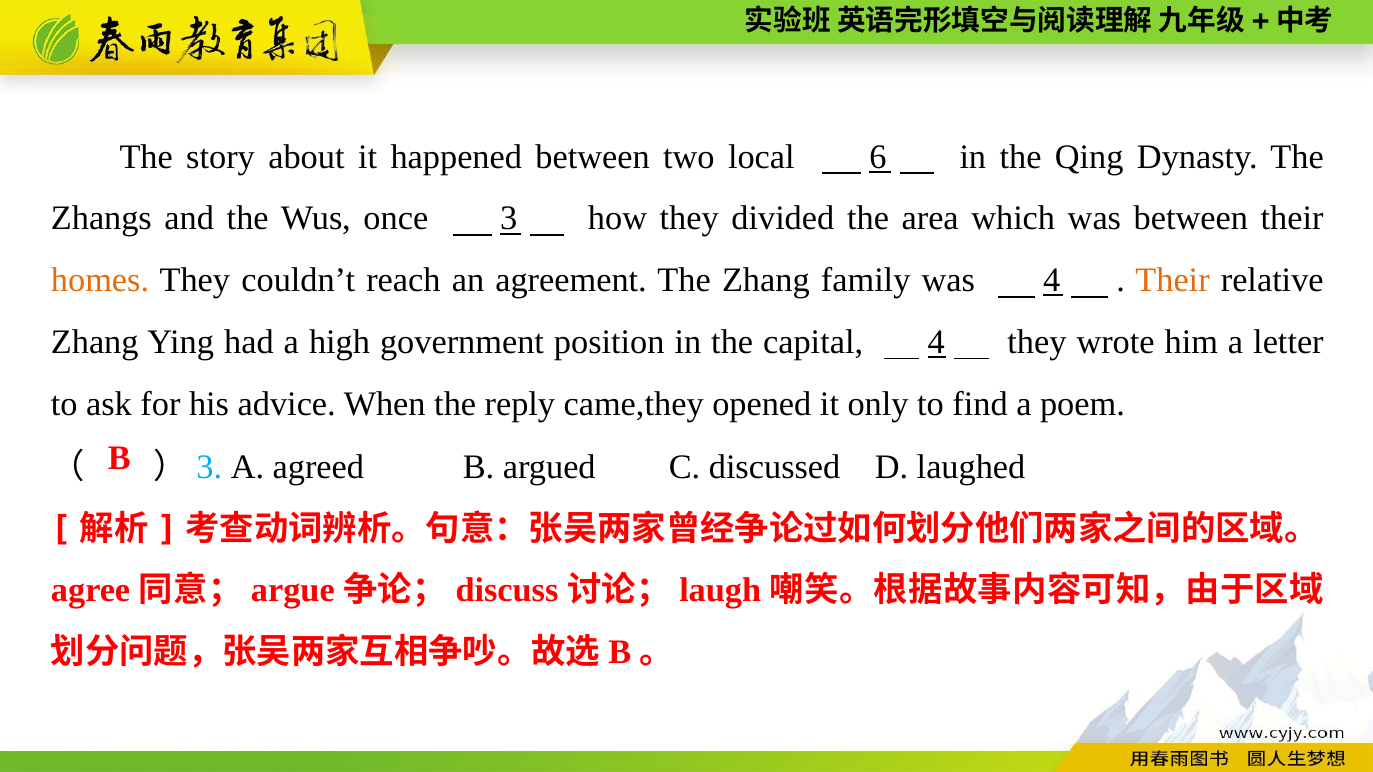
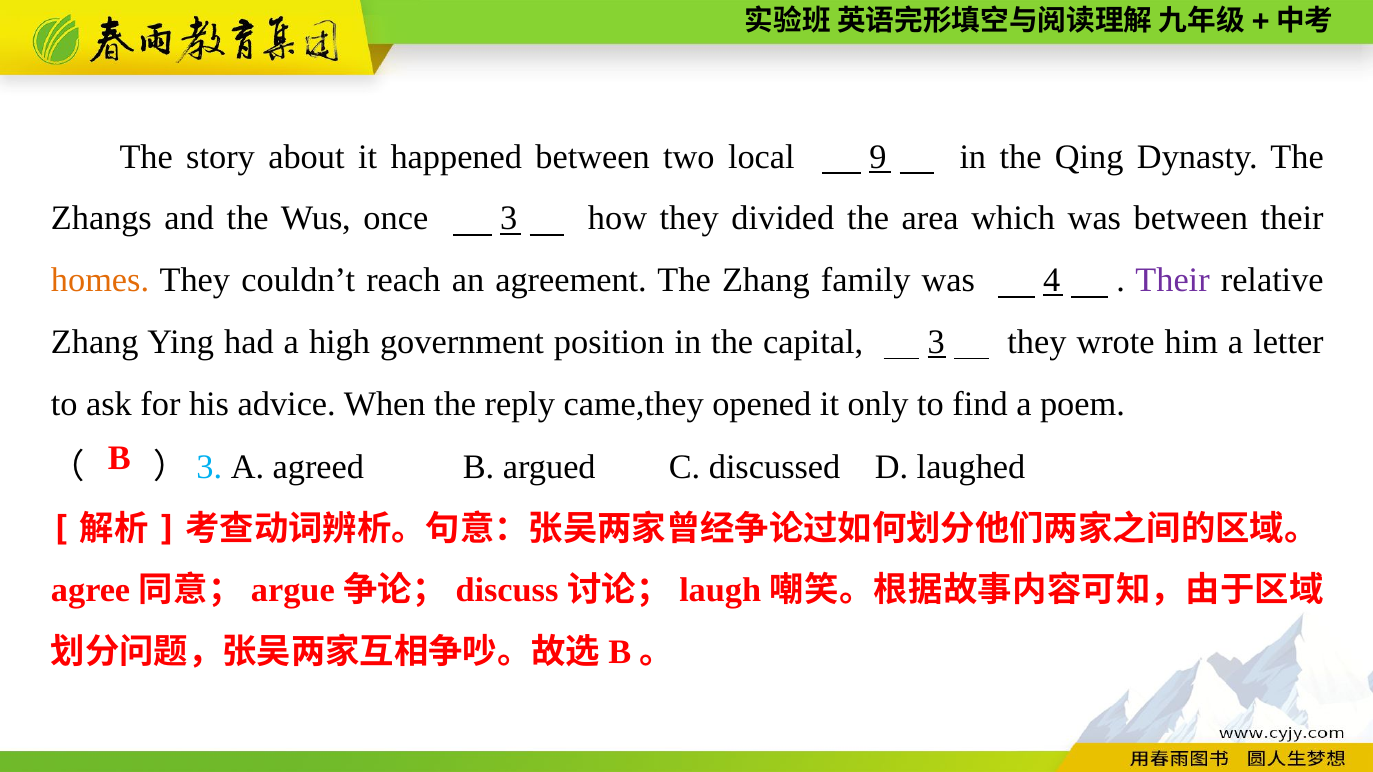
6: 6 -> 9
Their at (1173, 280) colour: orange -> purple
capital 4: 4 -> 3
